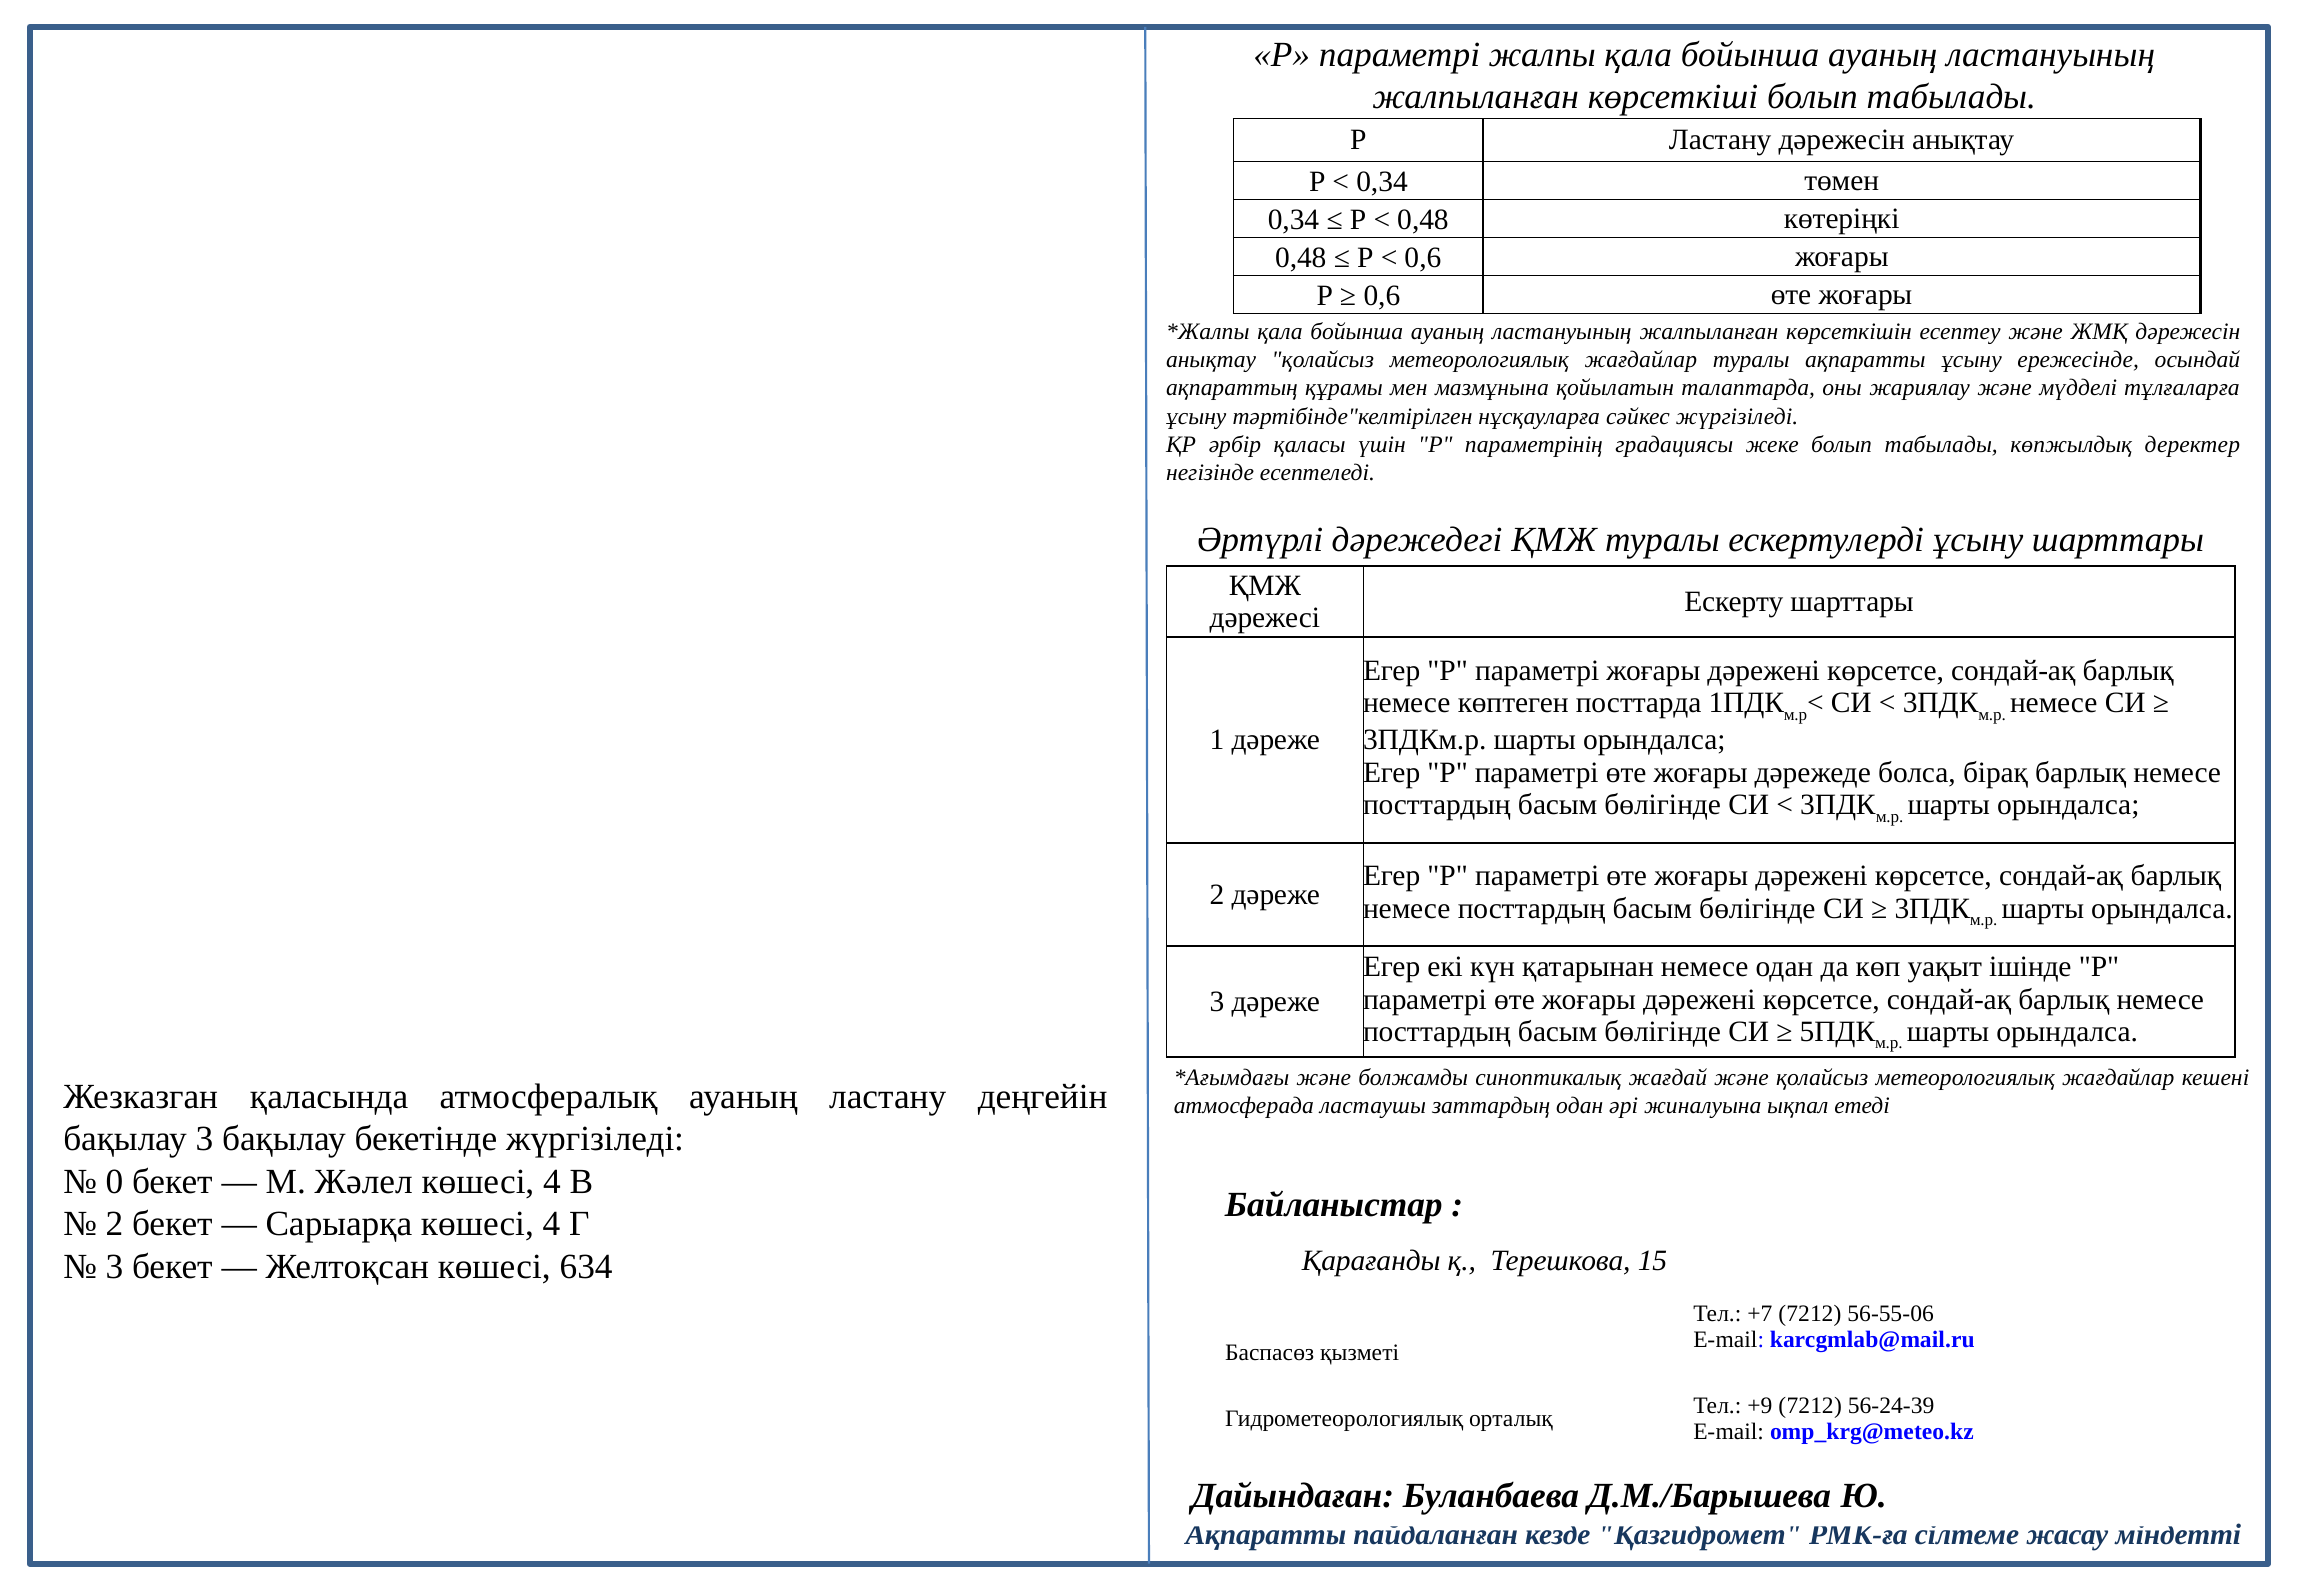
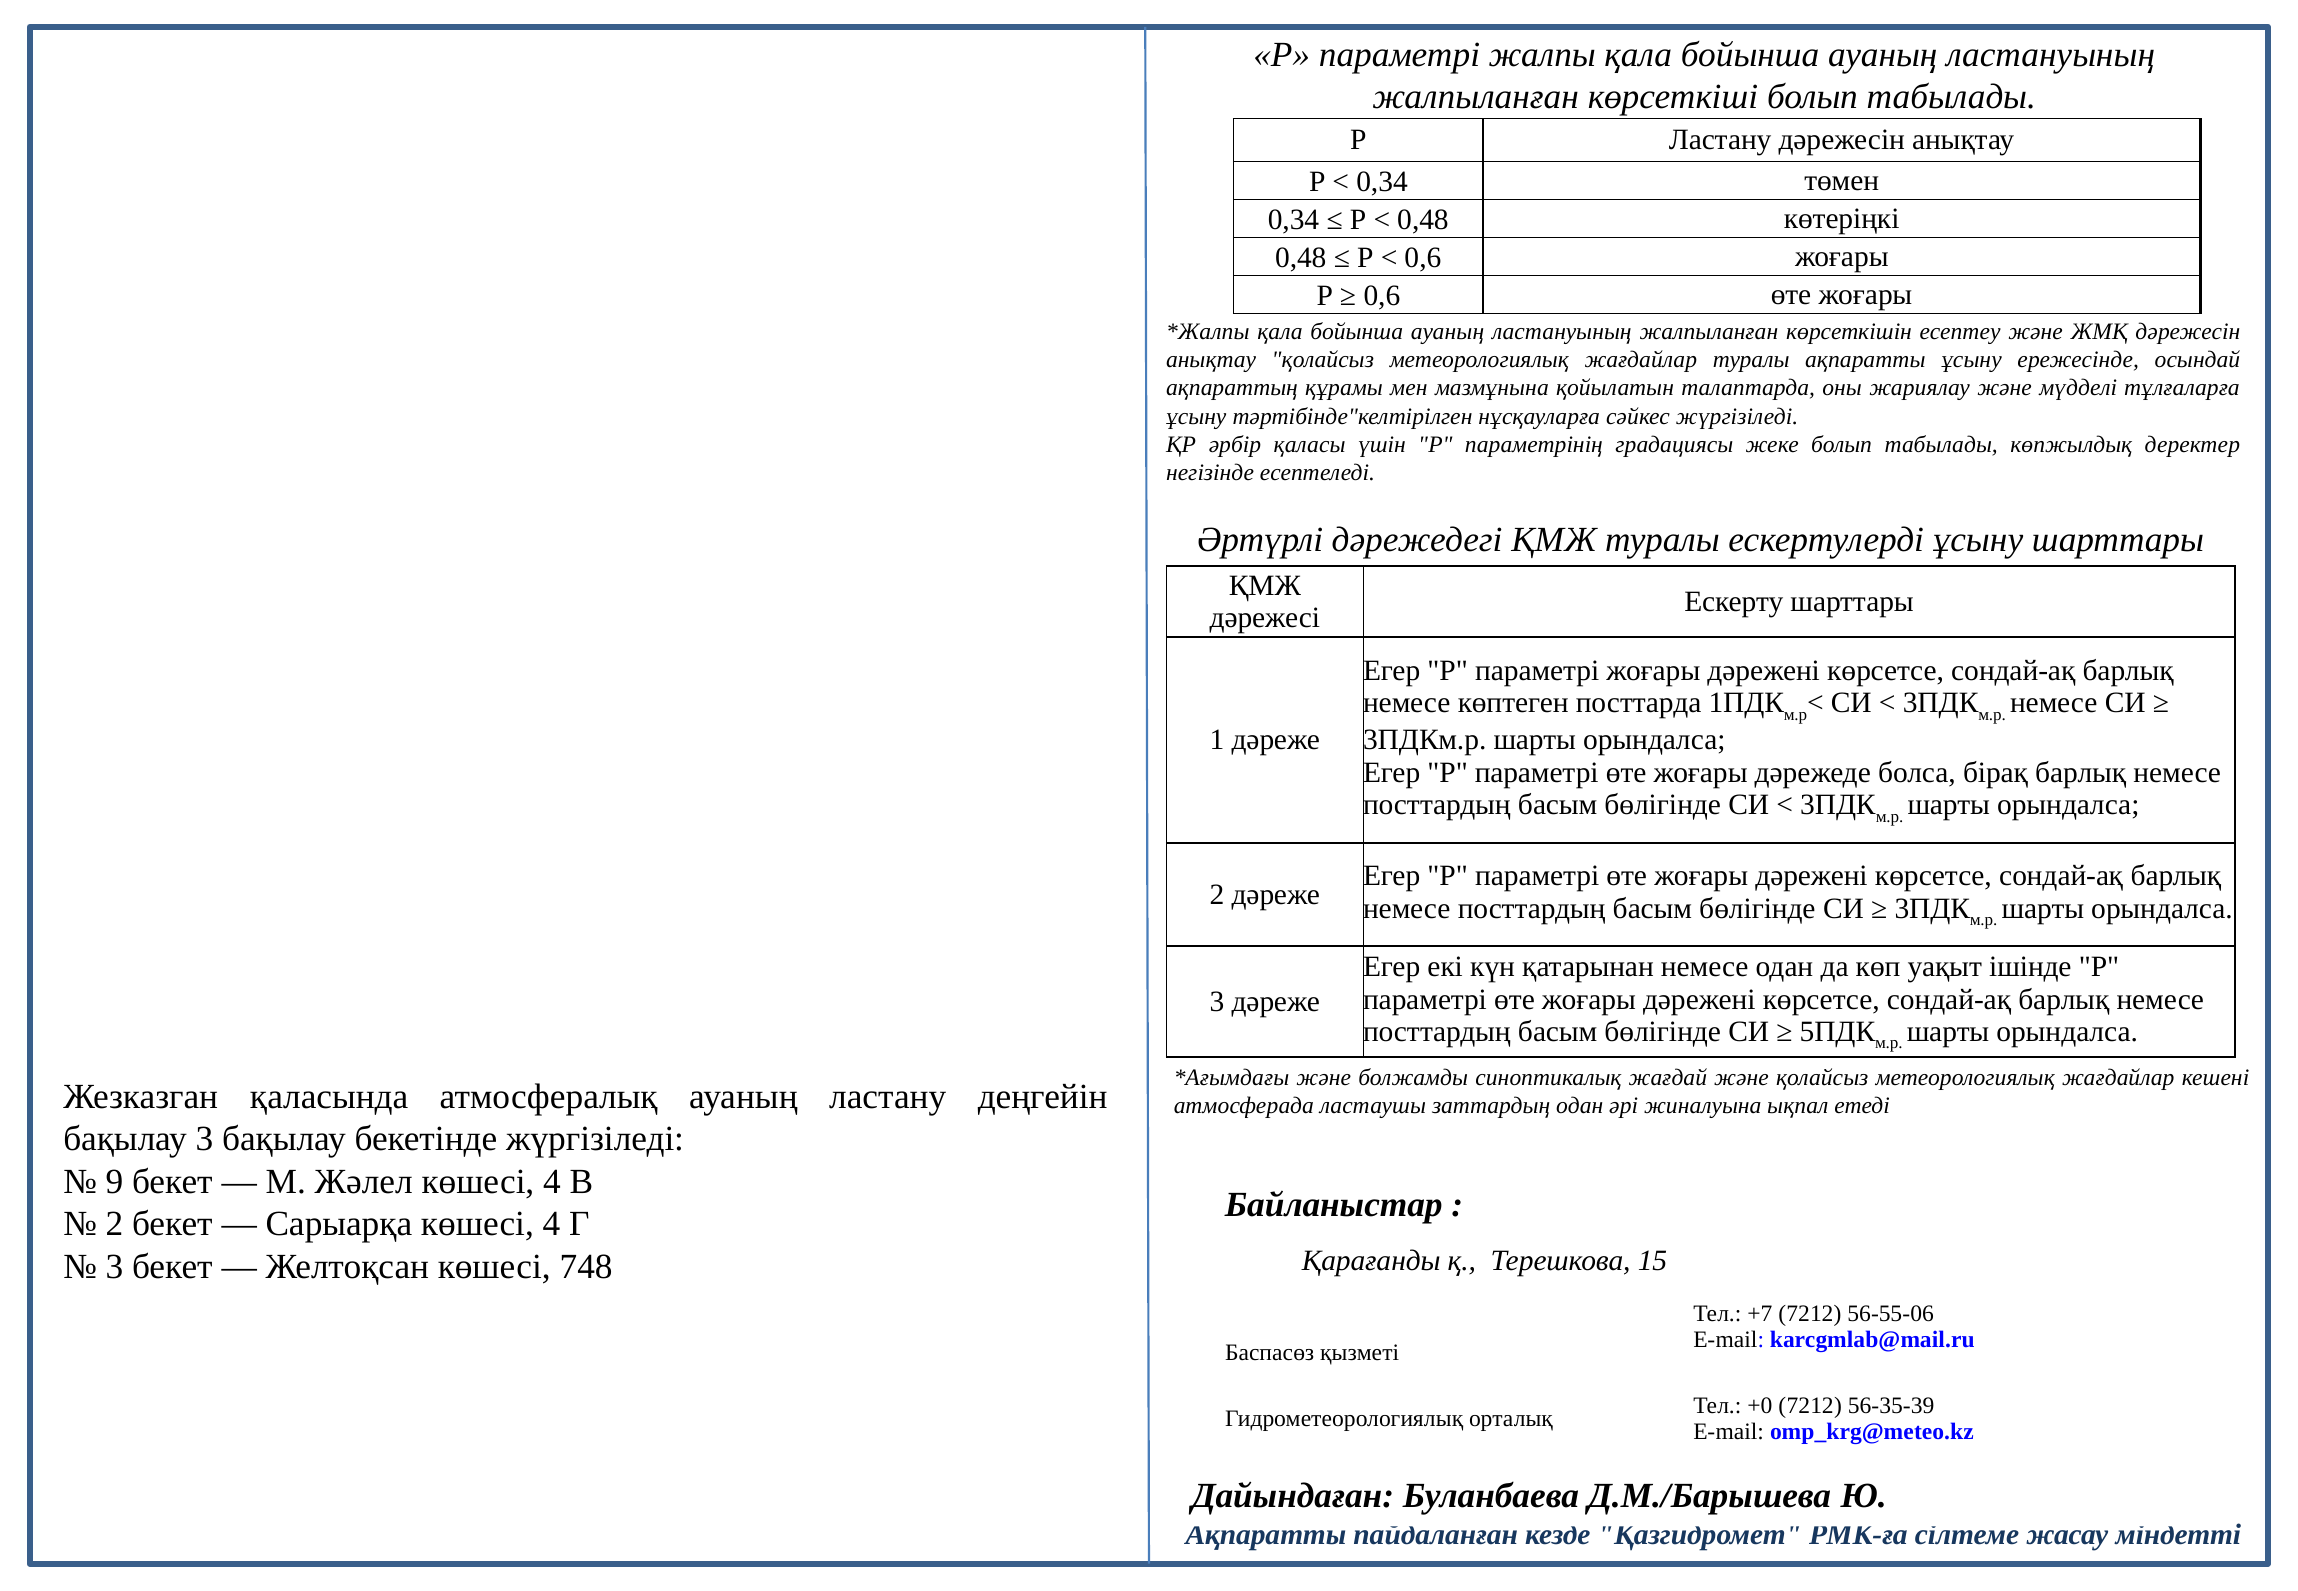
0: 0 -> 9
634: 634 -> 748
+9: +9 -> +0
56-24-39: 56-24-39 -> 56-35-39
